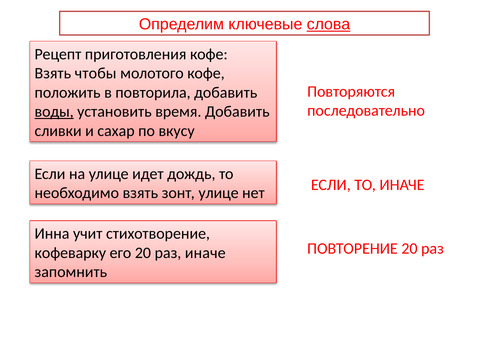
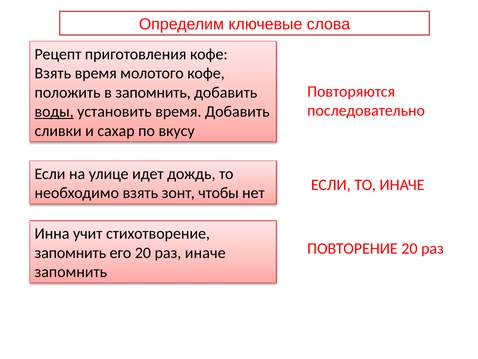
слова underline: present -> none
Взять чтобы: чтобы -> время
в повторила: повторила -> запомнить
зонт улице: улице -> чтобы
кофеварку at (70, 252): кофеварку -> запомнить
